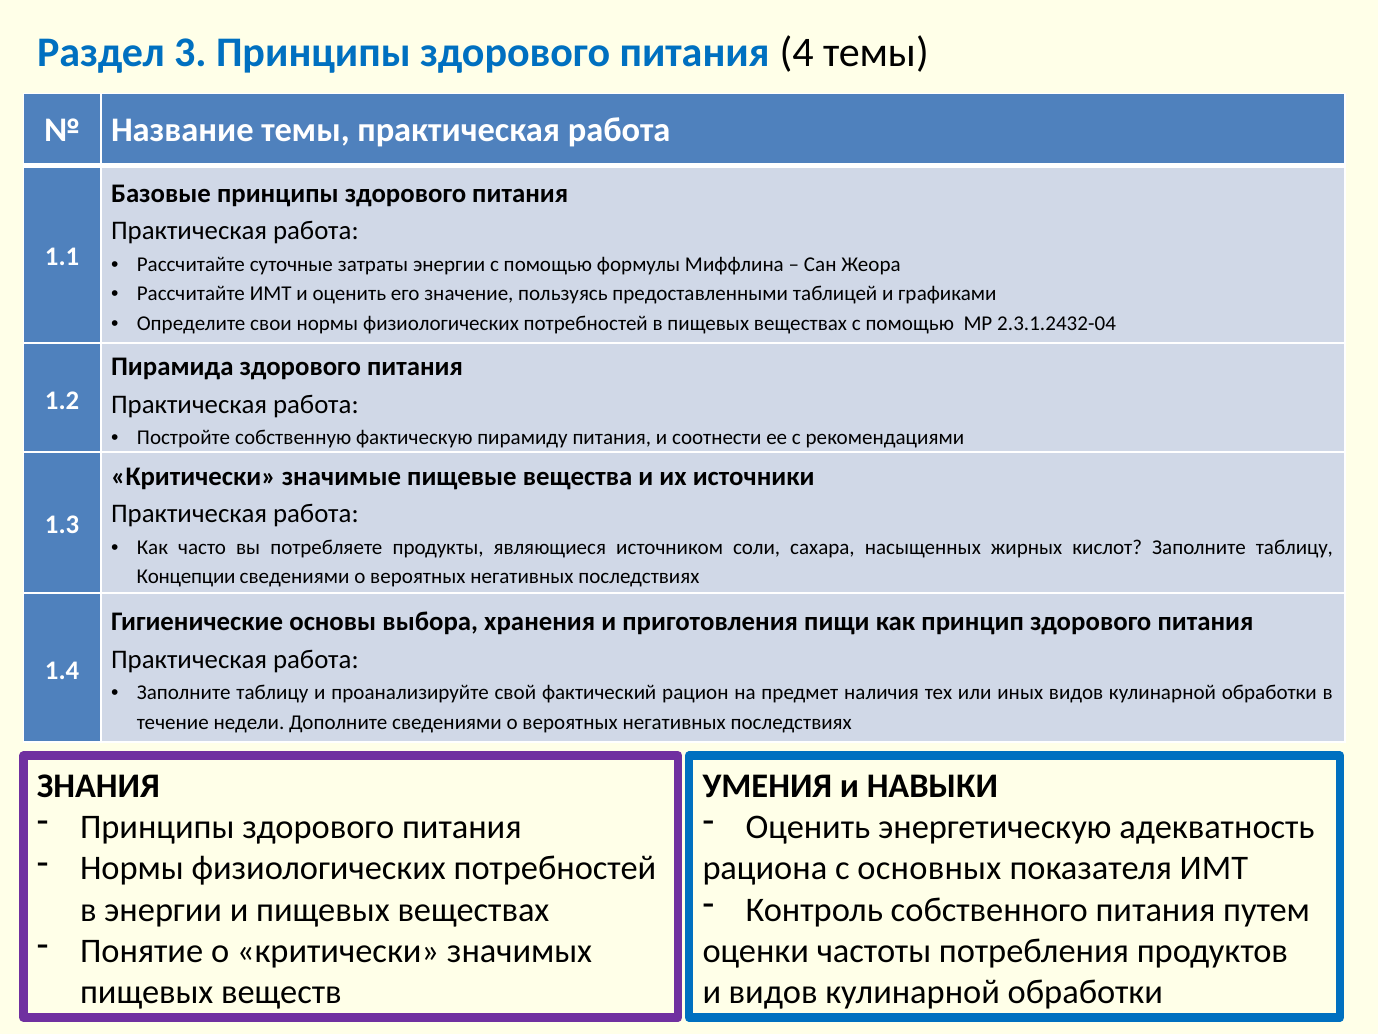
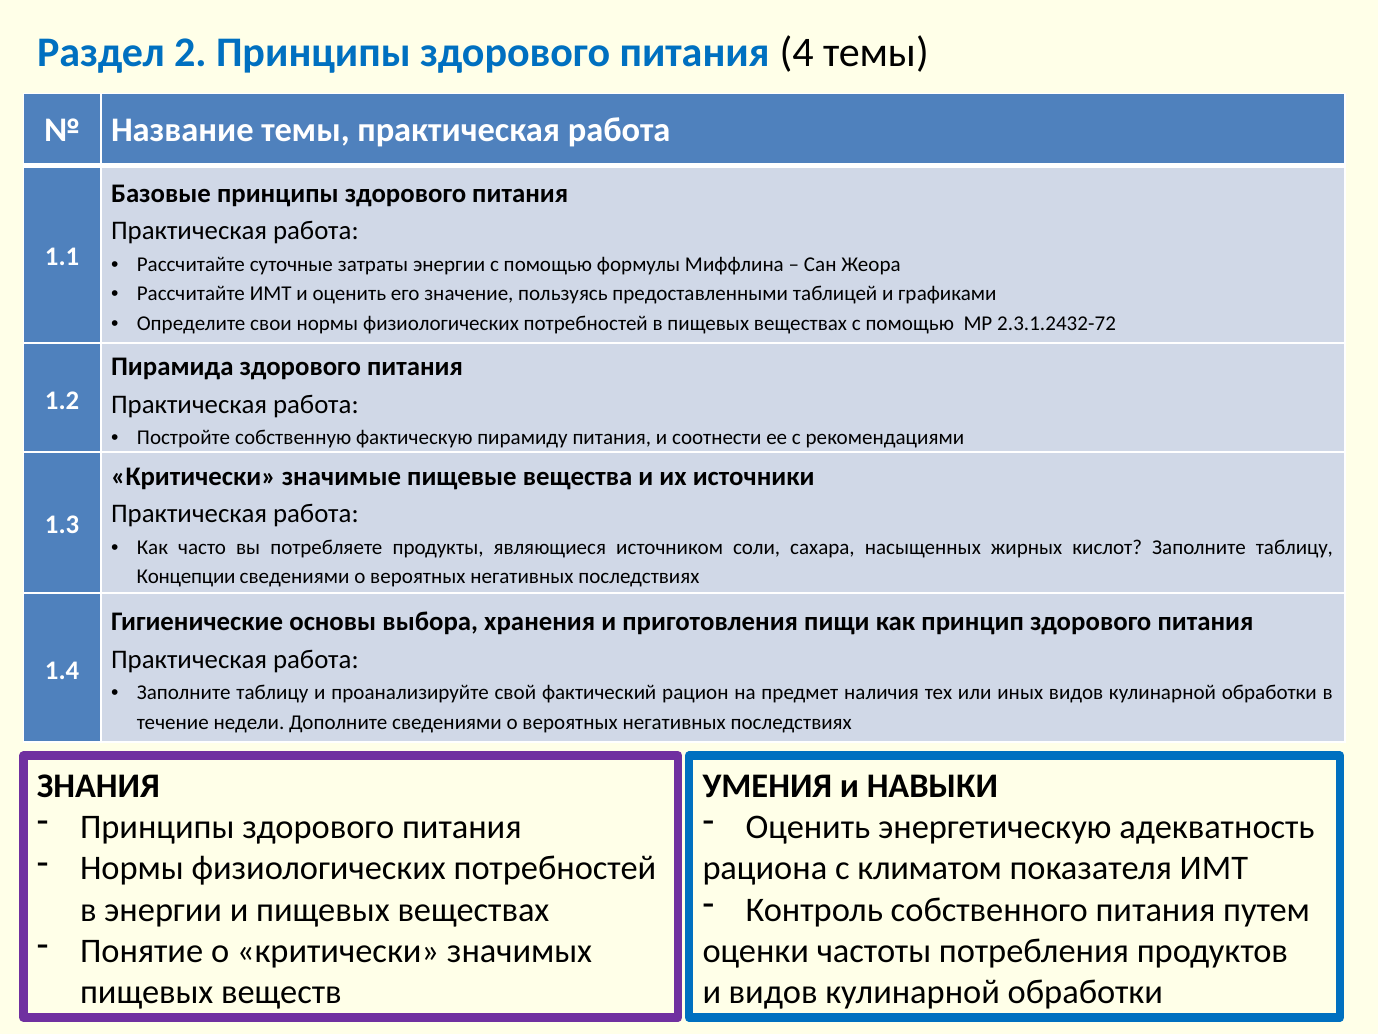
3: 3 -> 2
2.3.1.2432-04: 2.3.1.2432-04 -> 2.3.1.2432-72
основных: основных -> климатом
